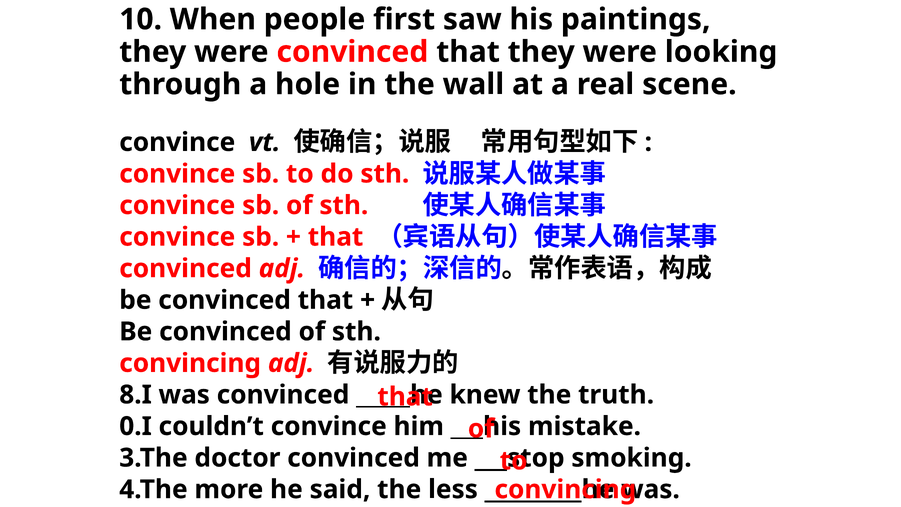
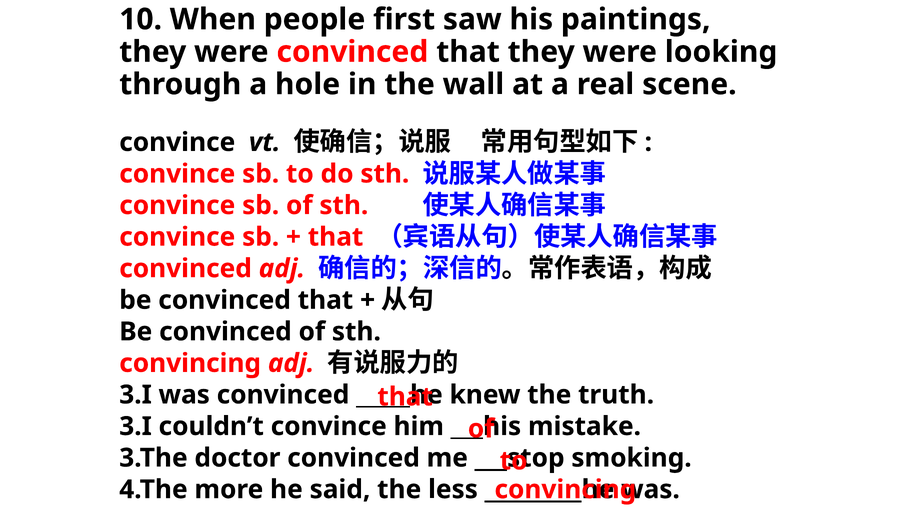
8.I at (136, 395): 8.I -> 3.I
0.I at (136, 426): 0.I -> 3.I
